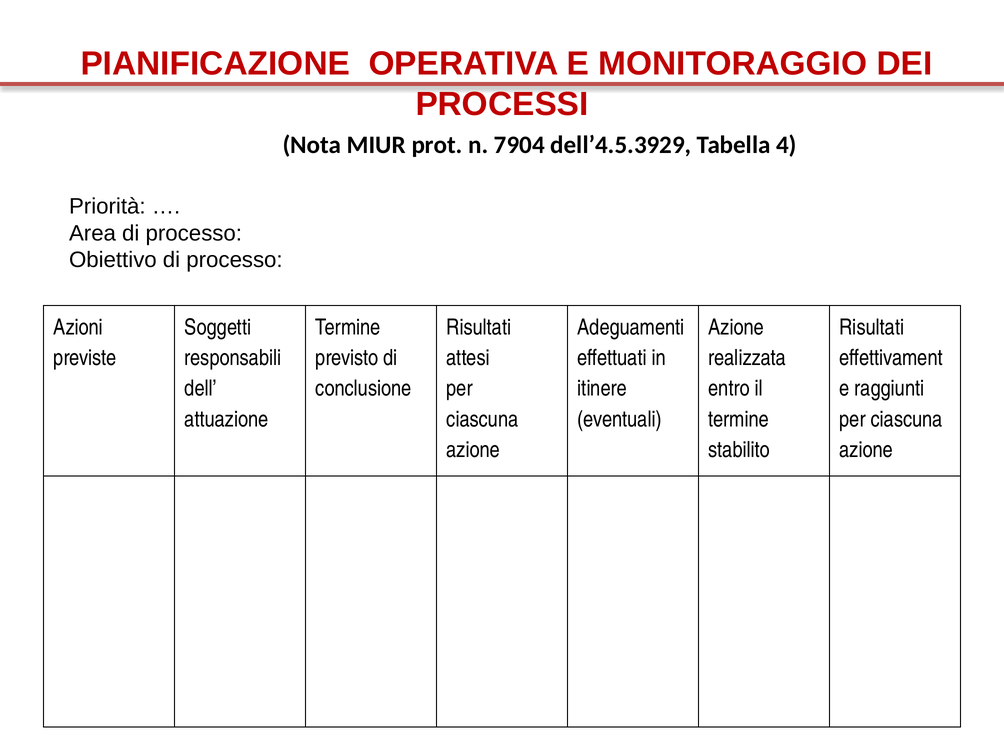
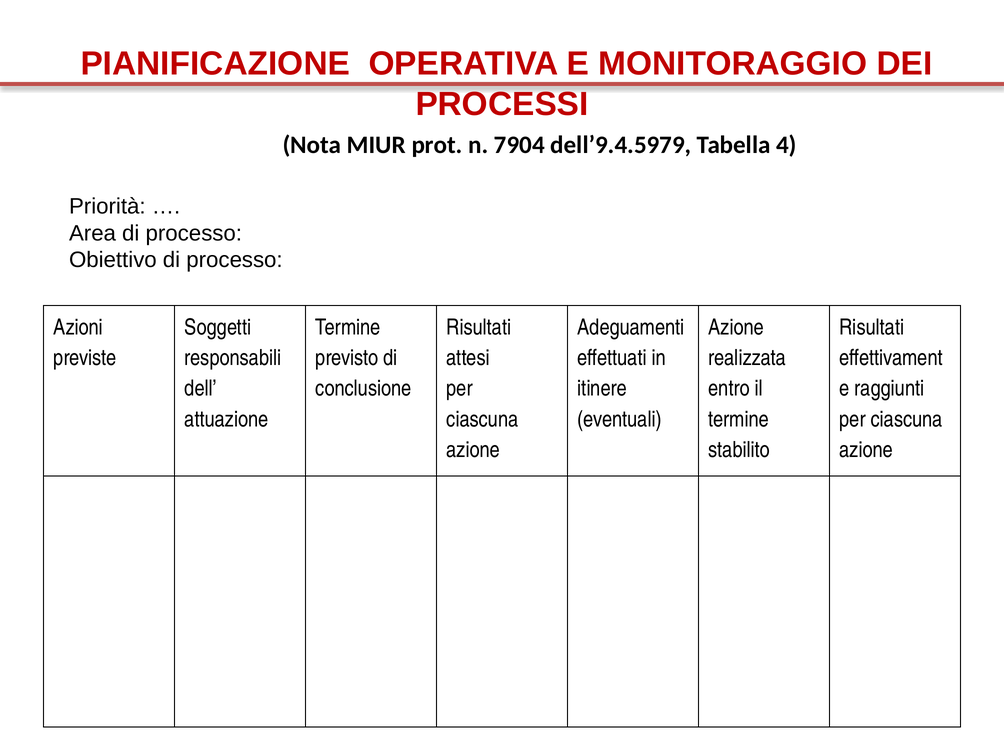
dell’4.5.3929: dell’4.5.3929 -> dell’9.4.5979
